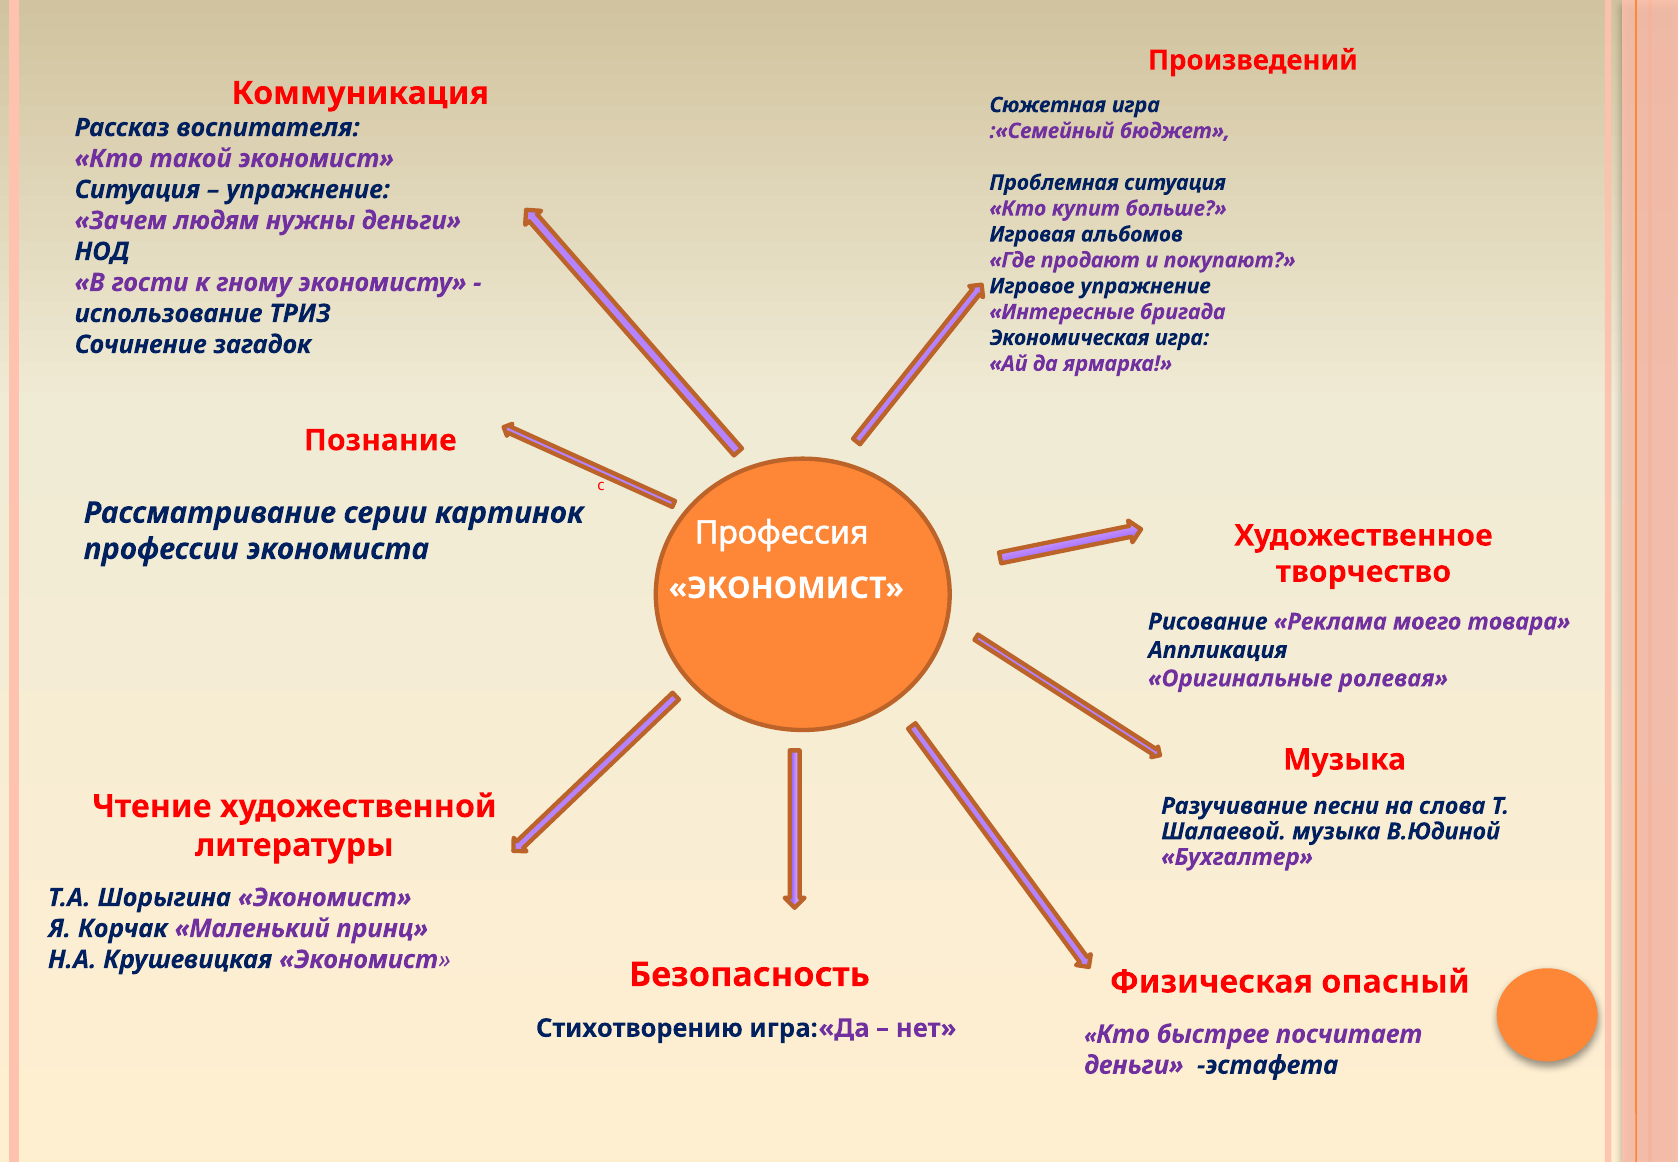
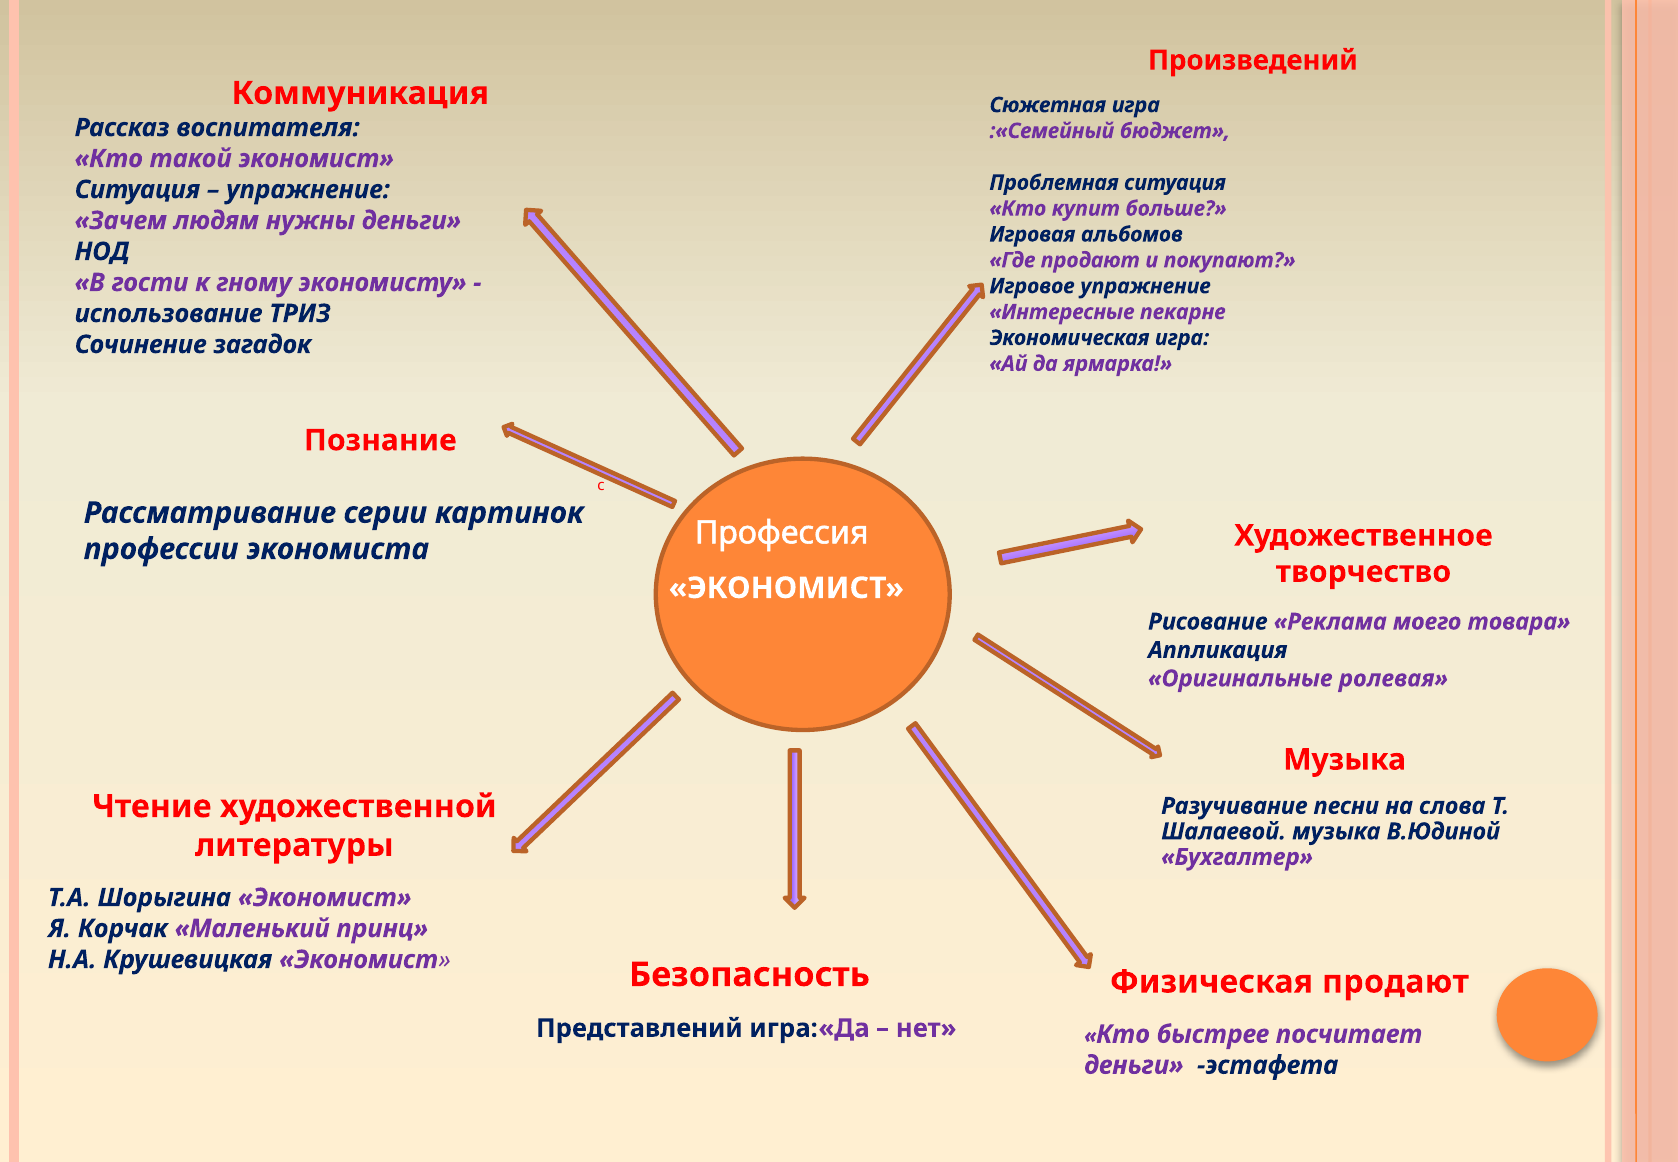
бригада: бригада -> пекарне
опасный at (1395, 982): опасный -> продают
Стихотворению: Стихотворению -> Представлений
